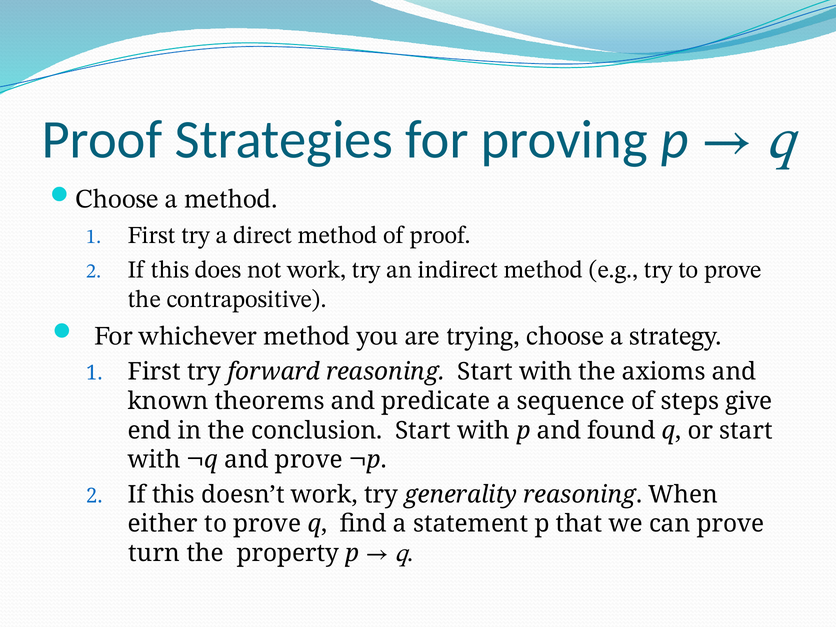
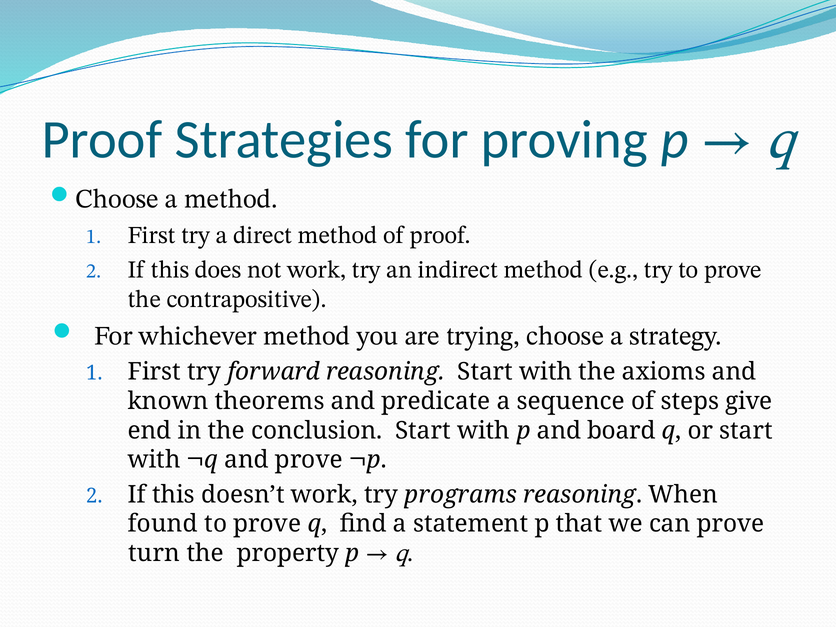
found: found -> board
generality: generality -> programs
either: either -> found
